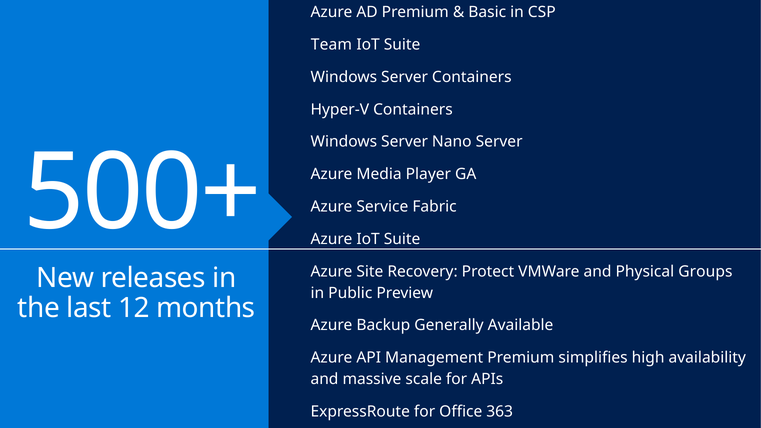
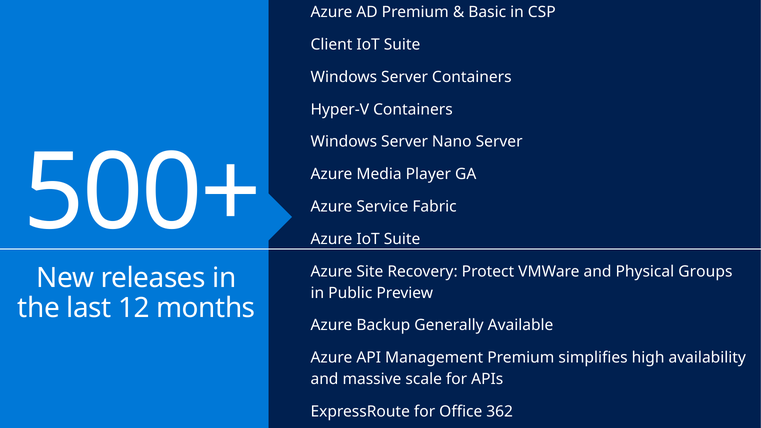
Team at (331, 44): Team -> Client
363: 363 -> 362
